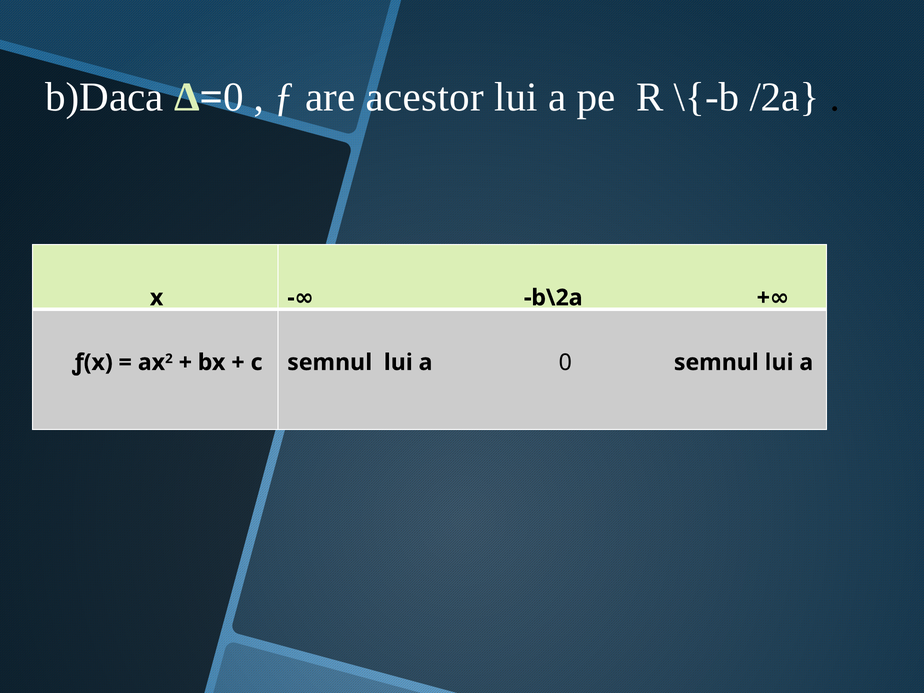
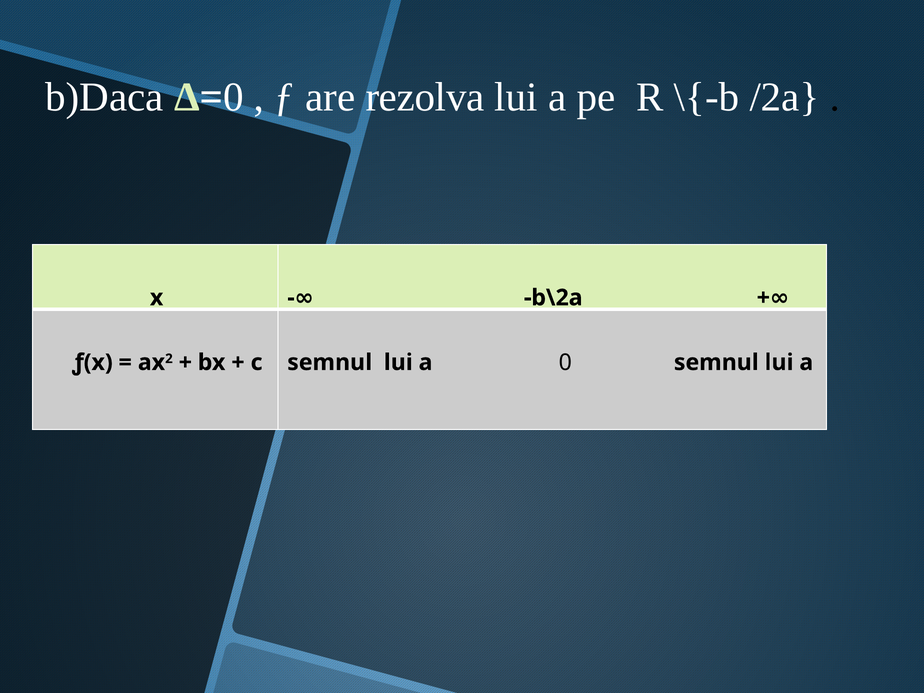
acestor: acestor -> rezolva
